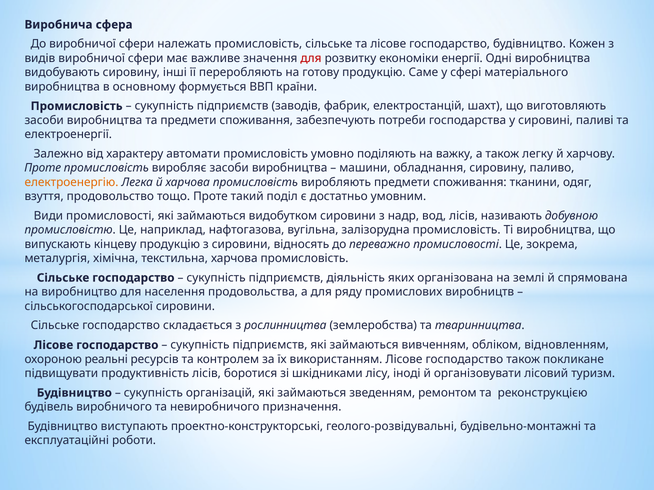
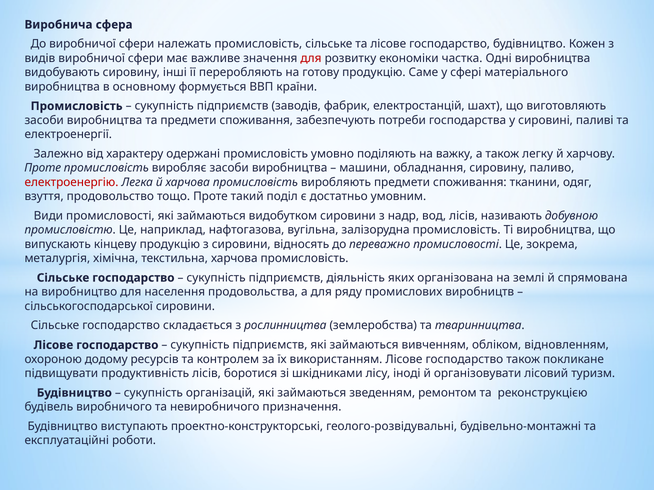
енергії: енергії -> частка
автомати: автомати -> одержані
електроенергію colour: orange -> red
реальні: реальні -> додому
